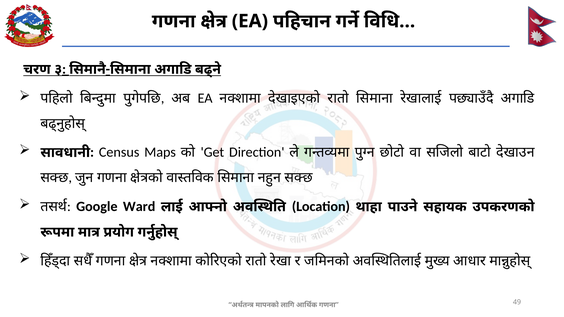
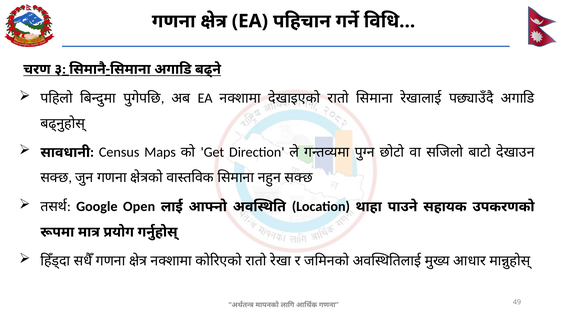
Ward: Ward -> Open
